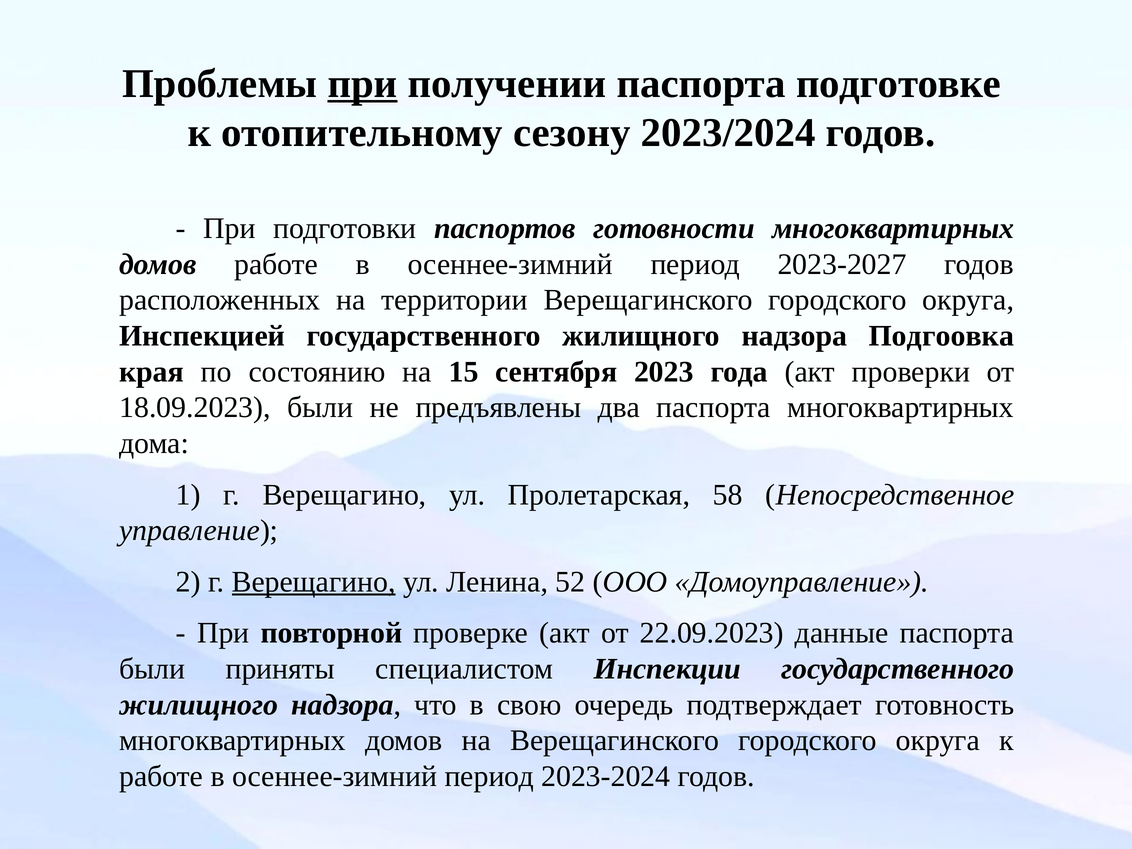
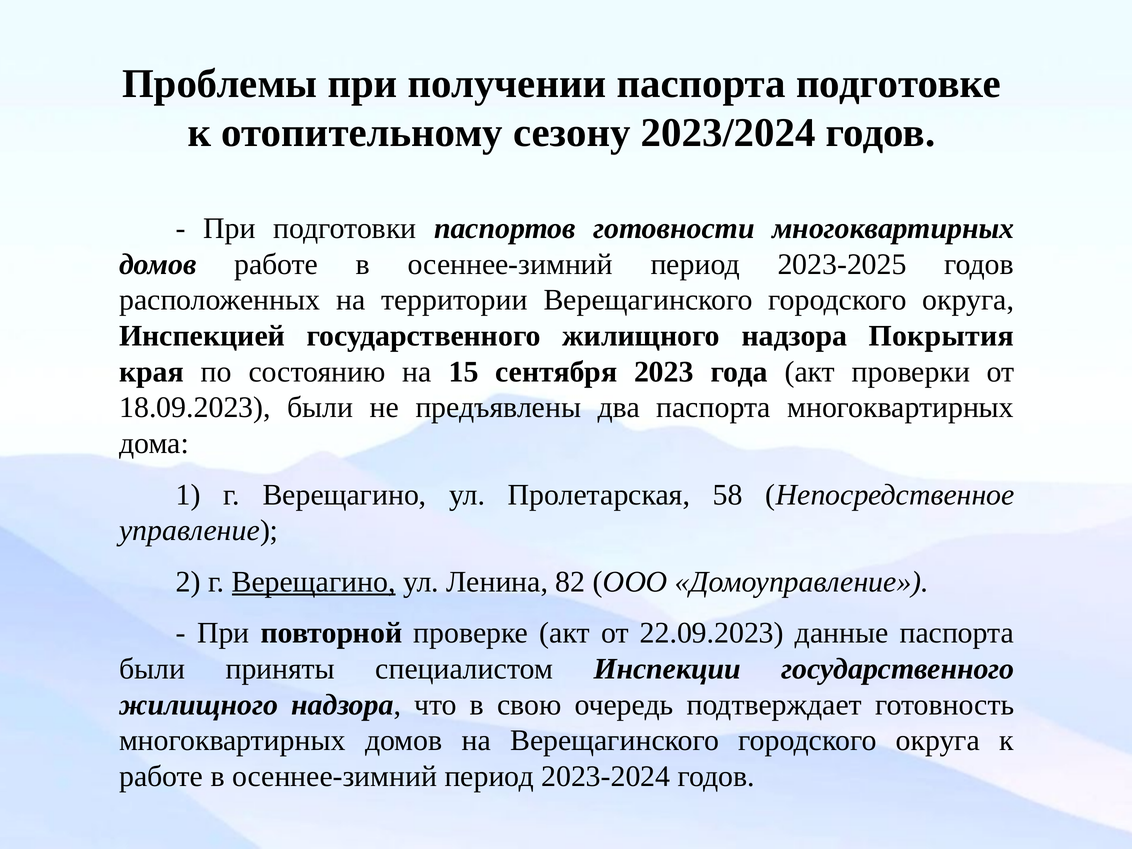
при at (362, 84) underline: present -> none
2023-2027: 2023-2027 -> 2023-2025
Подгоовка: Подгоовка -> Покрытия
52: 52 -> 82
